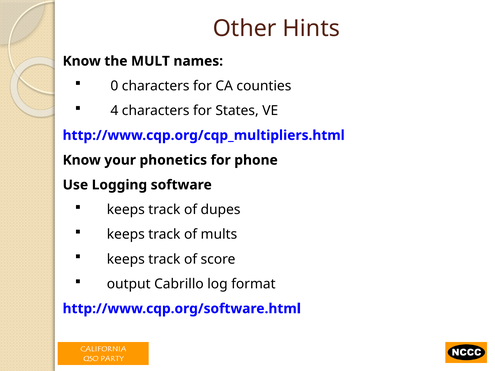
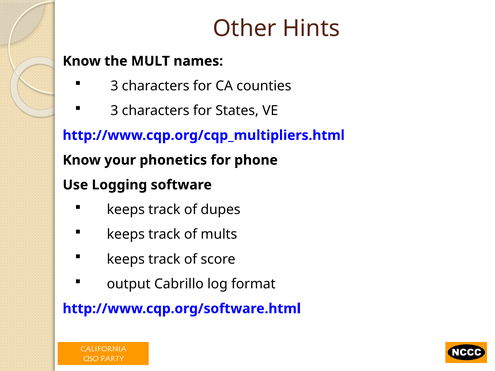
0 at (114, 86): 0 -> 3
4 at (114, 111): 4 -> 3
